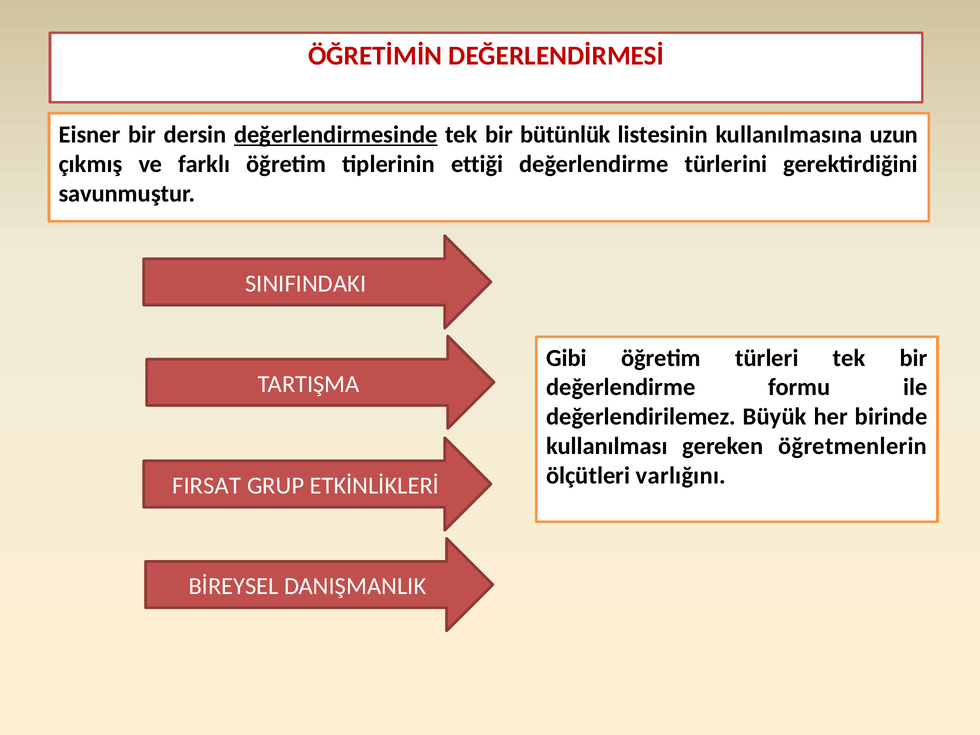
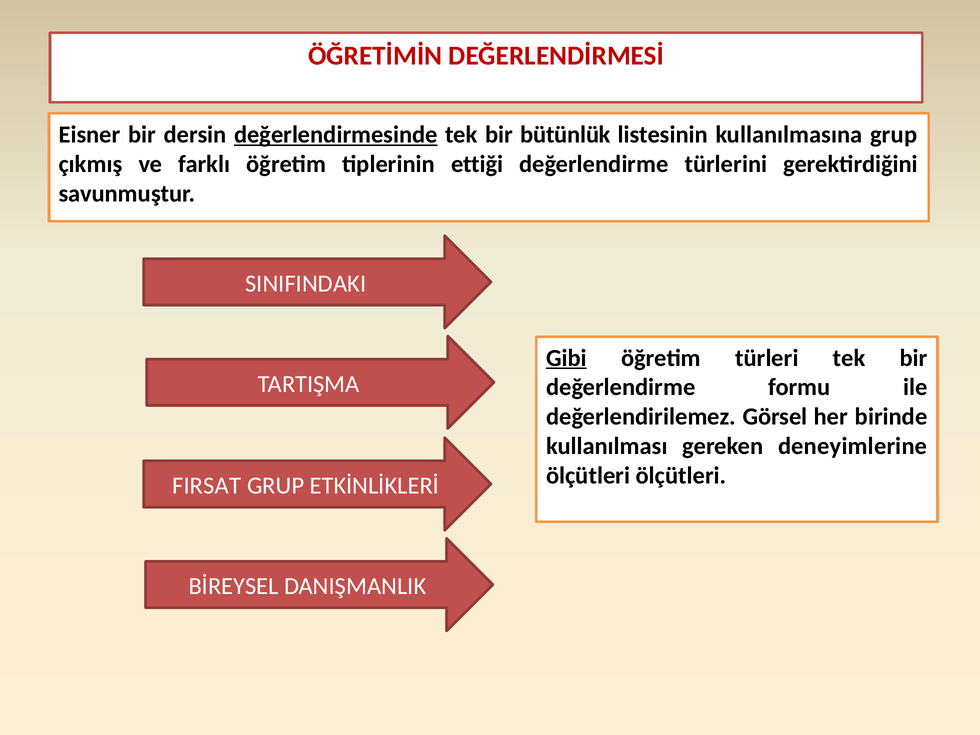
kullanılmasına uzun: uzun -> grup
Gibi underline: none -> present
Büyük: Büyük -> Görsel
öğretmenlerin: öğretmenlerin -> deneyimlerine
ölçütleri varlığını: varlığını -> ölçütleri
